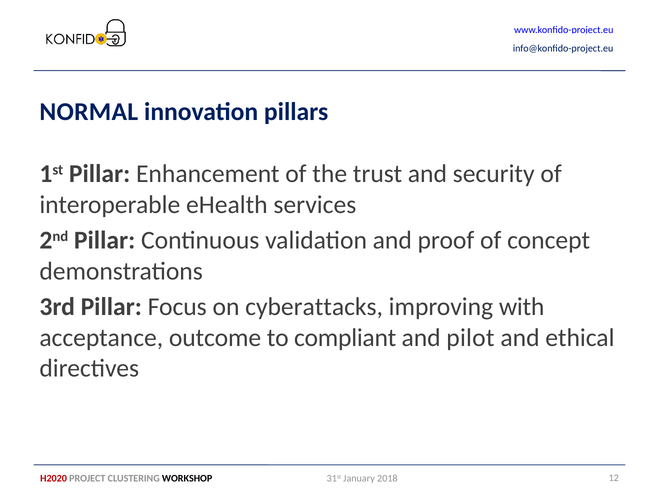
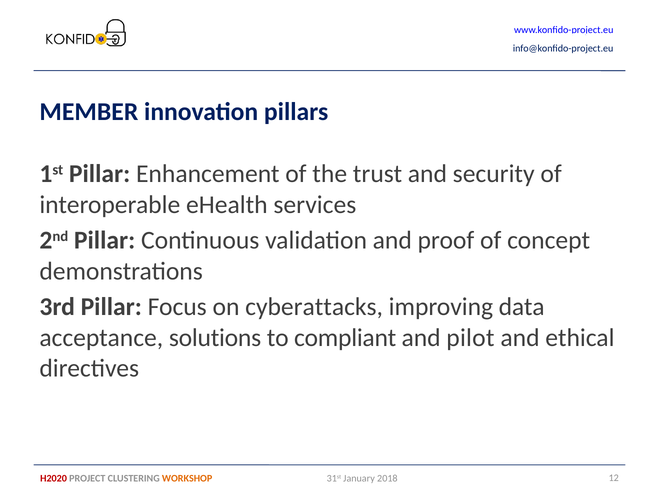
NORMAL: NORMAL -> MEMBER
with: with -> data
outcome: outcome -> solutions
WORKSHOP colour: black -> orange
